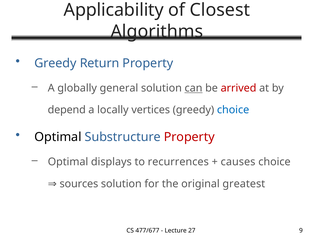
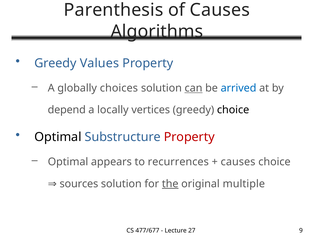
Applicability: Applicability -> Parenthesis
of Closest: Closest -> Causes
Return: Return -> Values
general: general -> choices
arrived colour: red -> blue
choice at (233, 110) colour: blue -> black
displays: displays -> appears
the underline: none -> present
greatest: greatest -> multiple
